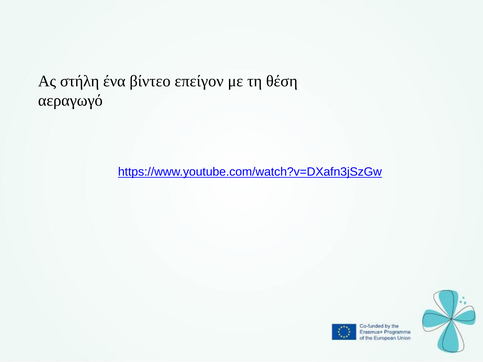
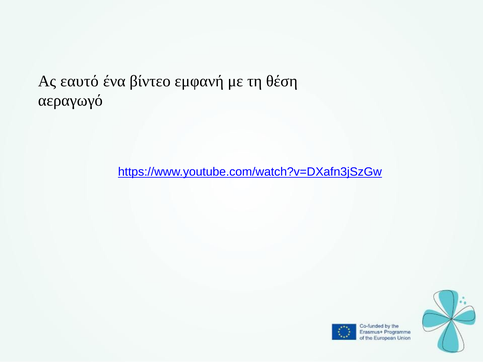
στήλη: στήλη -> εαυτό
επείγον: επείγον -> εμφανή
